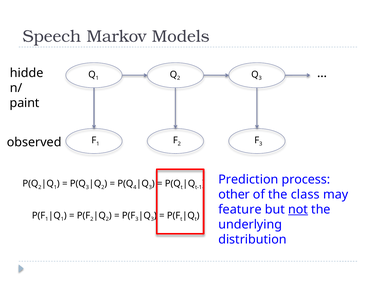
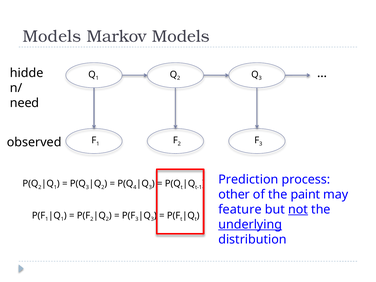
Speech at (52, 36): Speech -> Models
paint: paint -> need
class: class -> paint
underlying underline: none -> present
